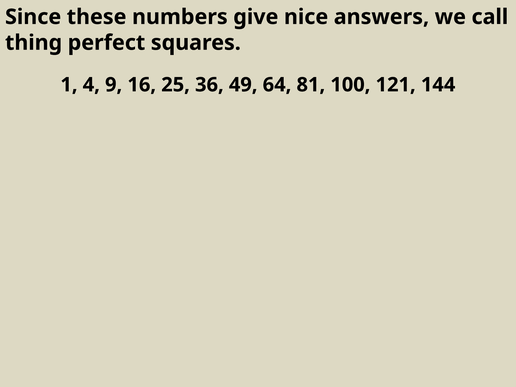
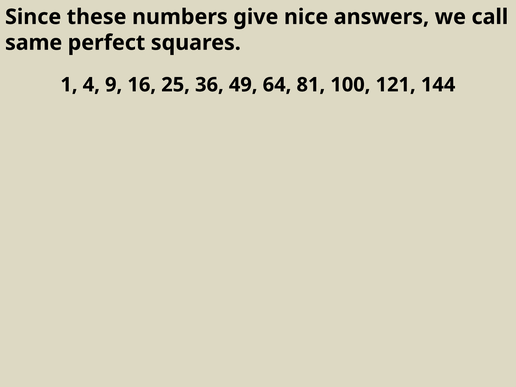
thing: thing -> same
